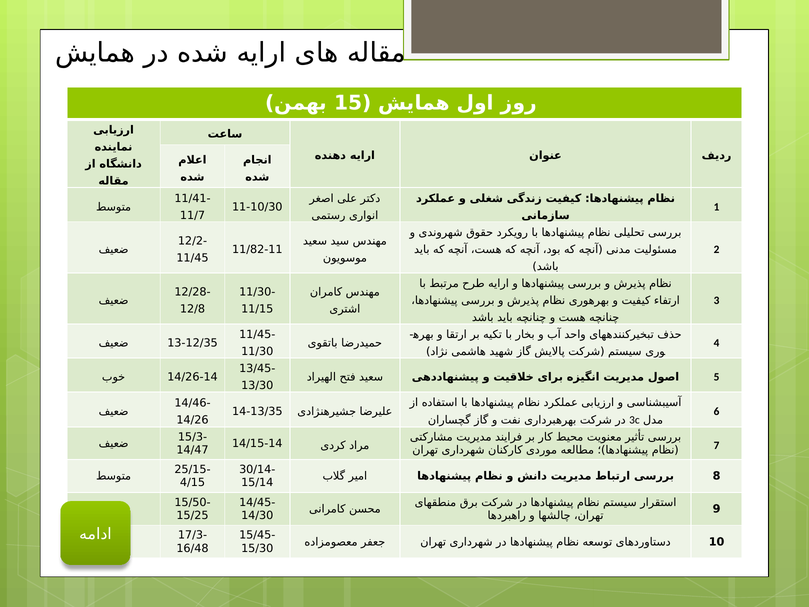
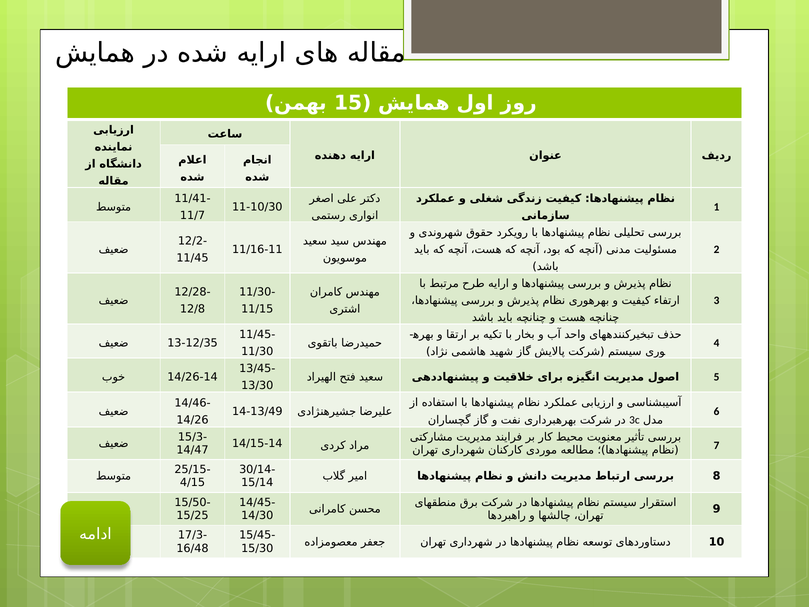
11/82-11: 11/82-11 -> 11/16-11
14-13/35: 14-13/35 -> 14-13/49
